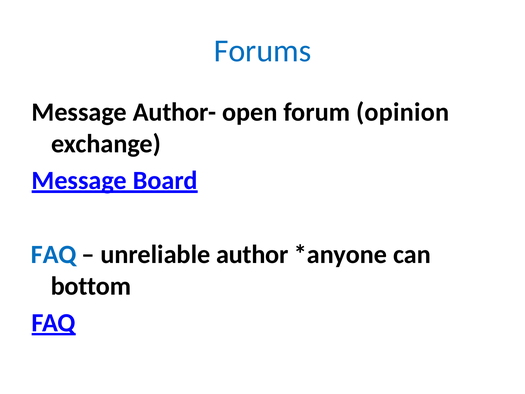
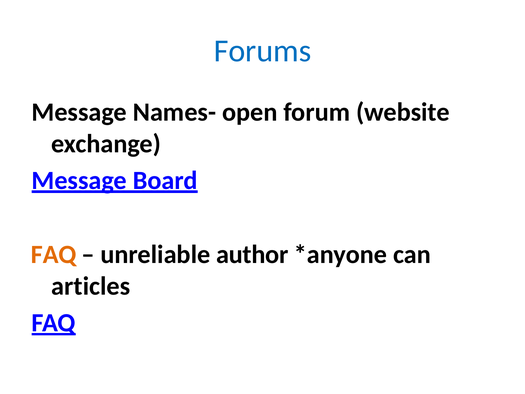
Author-: Author- -> Names-
opinion: opinion -> website
FAQ at (54, 254) colour: blue -> orange
bottom: bottom -> articles
